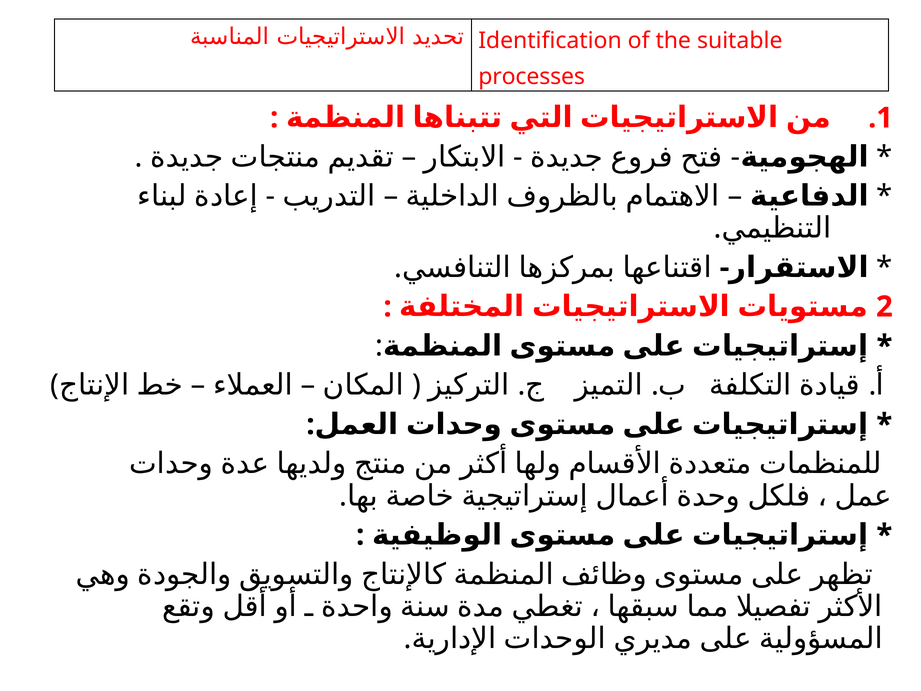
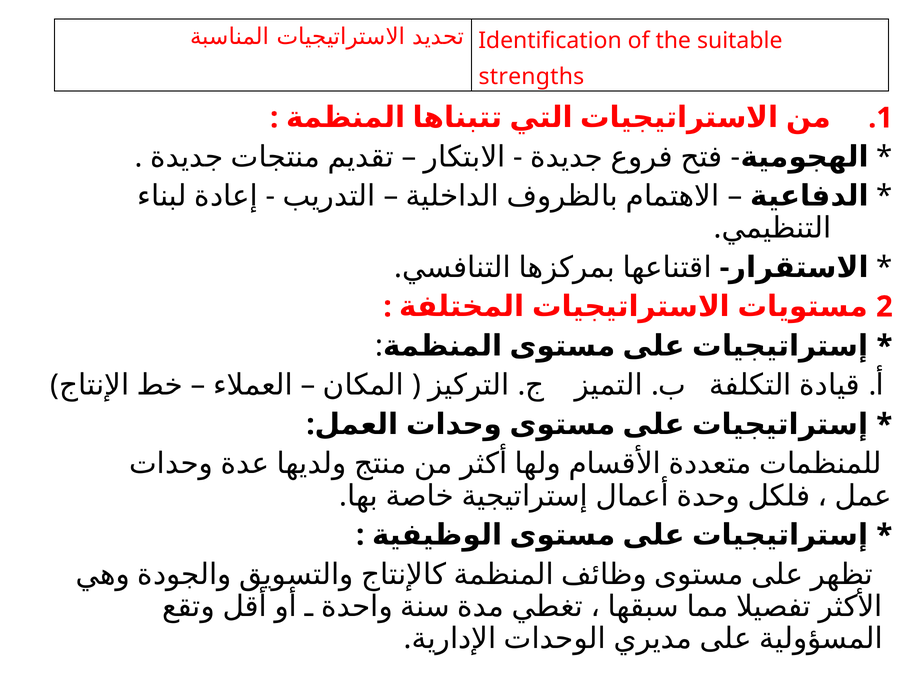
processes: processes -> strengths
